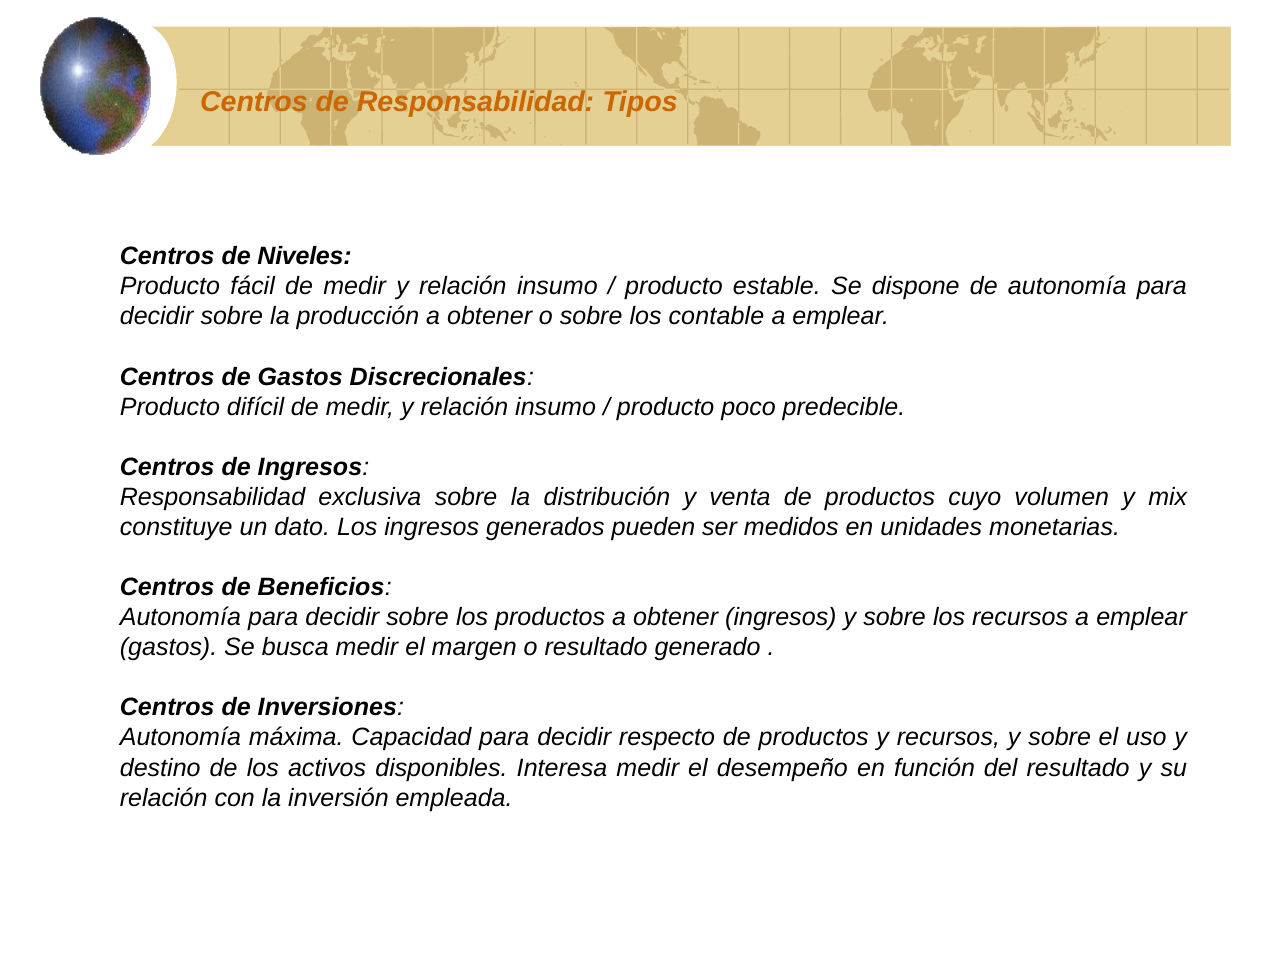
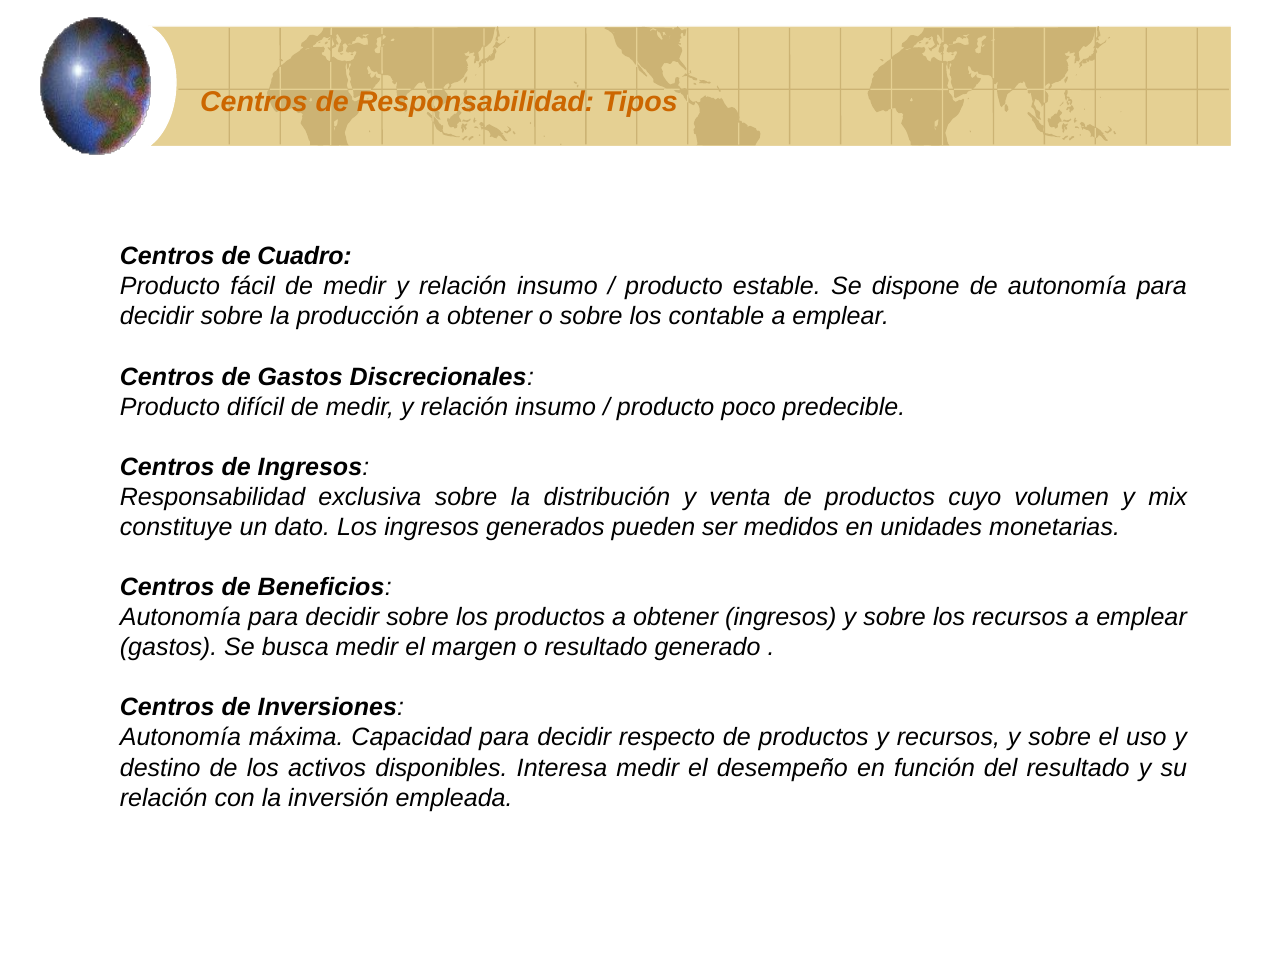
Niveles: Niveles -> Cuadro
